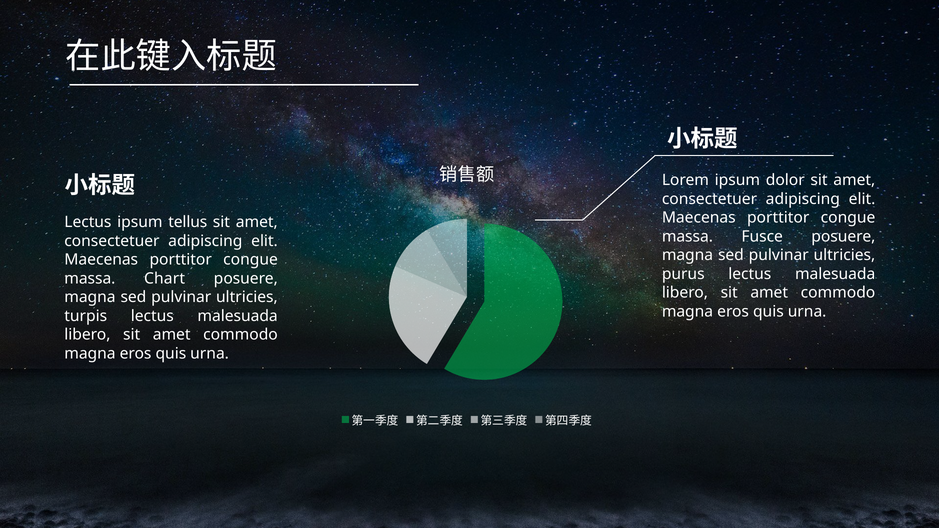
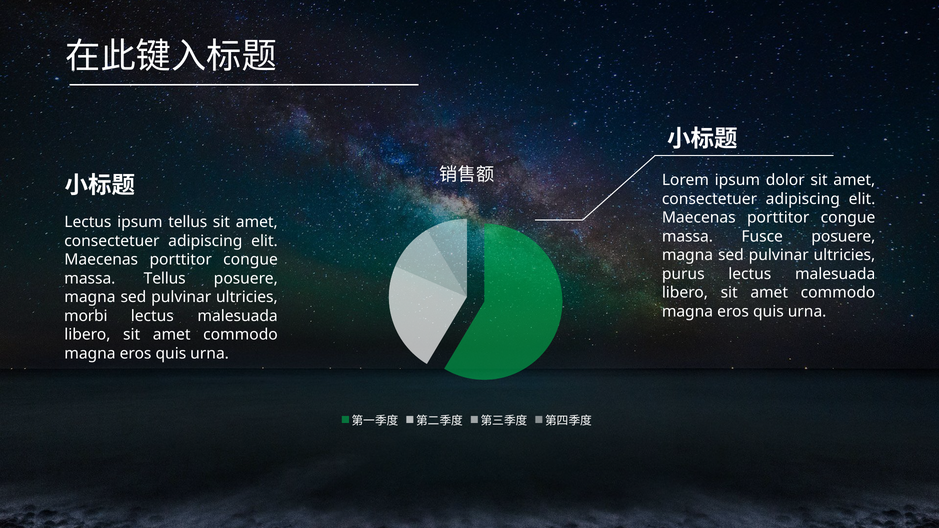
massa Chart: Chart -> Tellus
turpis: turpis -> morbi
